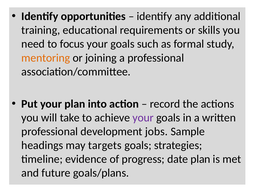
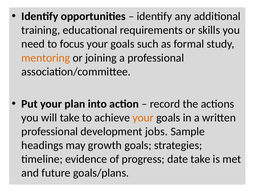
your at (143, 117) colour: purple -> orange
targets: targets -> growth
date plan: plan -> take
